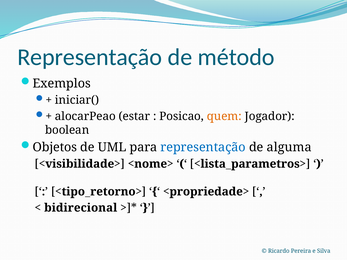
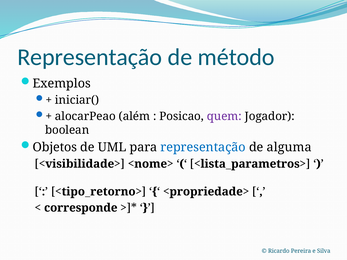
estar: estar -> além
quem colour: orange -> purple
bidirecional: bidirecional -> corresponde
